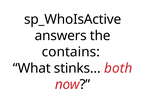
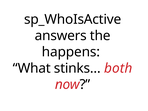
contains: contains -> happens
